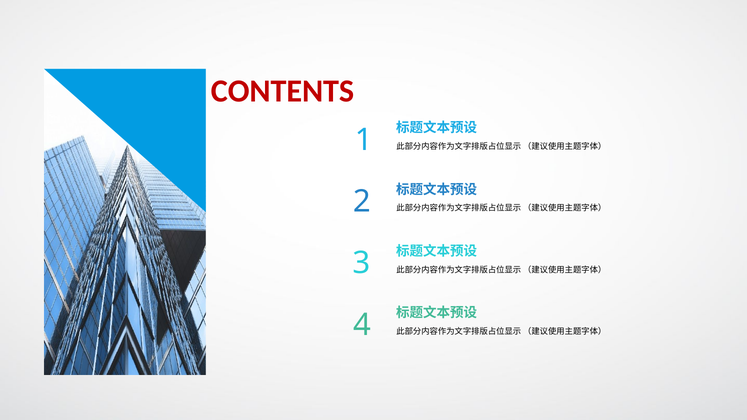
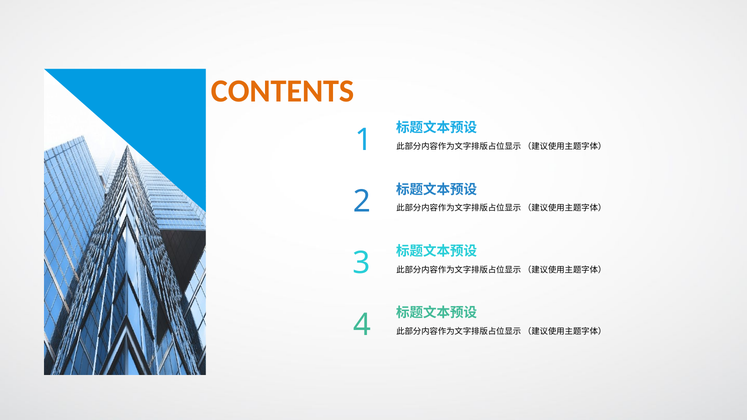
CONTENTS colour: red -> orange
